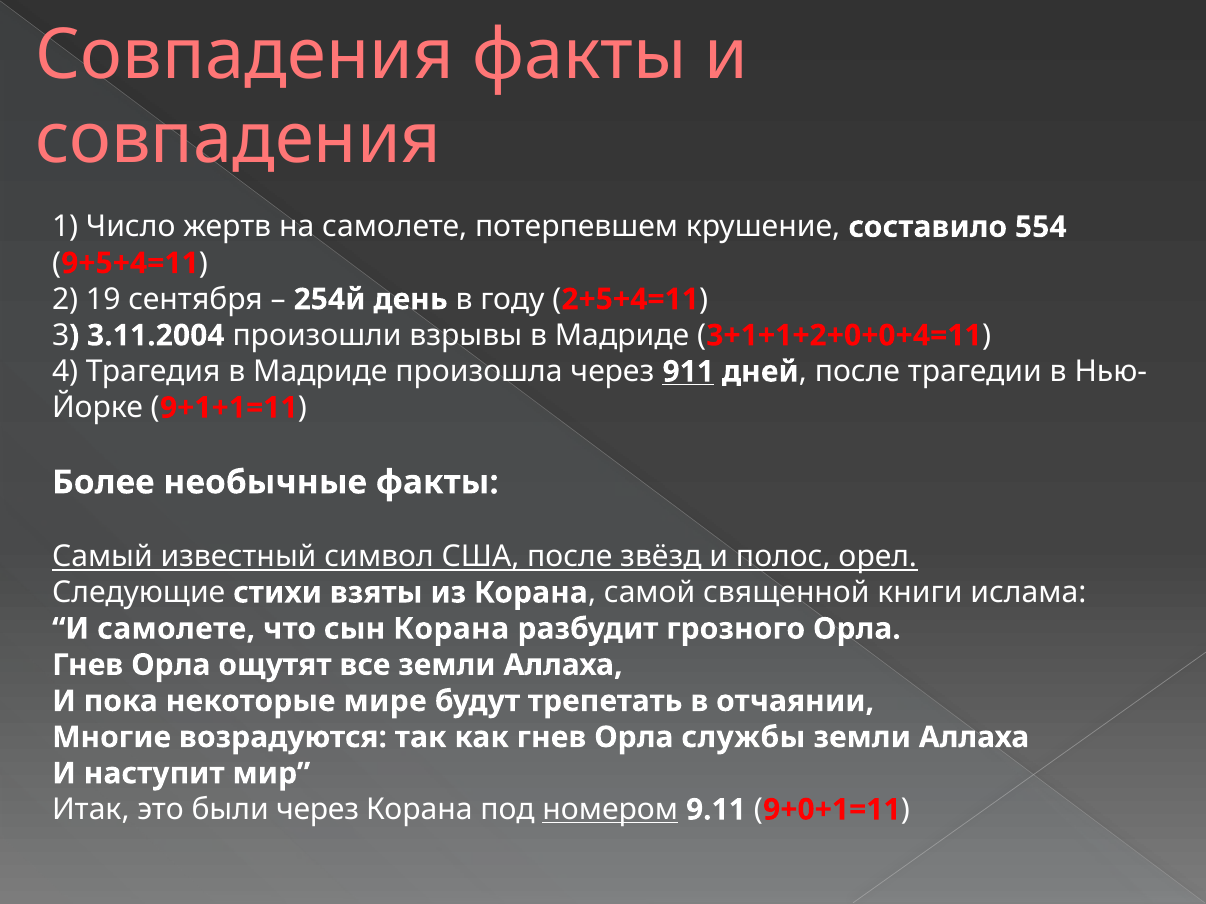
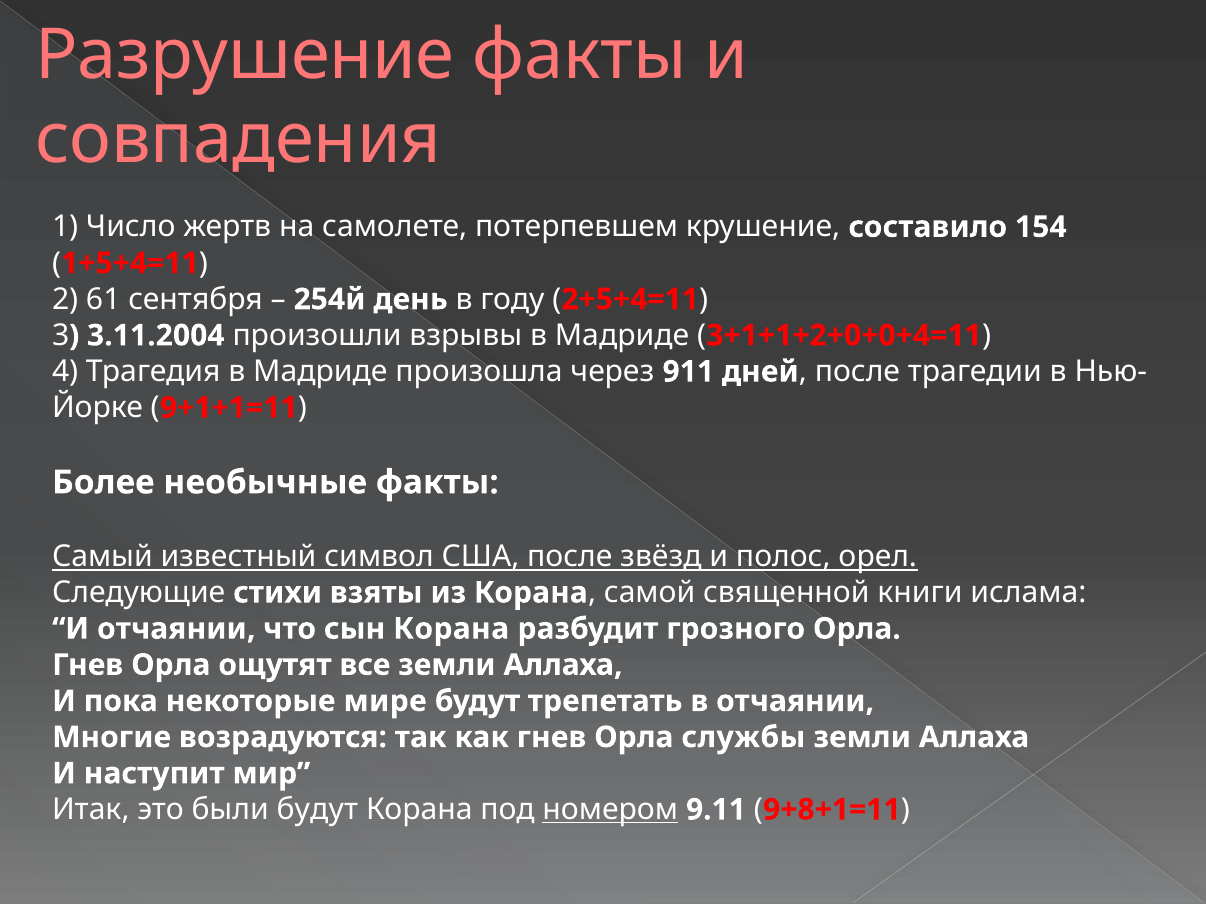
Совпадения at (245, 55): Совпадения -> Разрушение
554: 554 -> 154
9+5+4=11: 9+5+4=11 -> 1+5+4=11
19: 19 -> 61
911 underline: present -> none
И самолете: самолете -> отчаянии
были через: через -> будут
9+0+1=11: 9+0+1=11 -> 9+8+1=11
